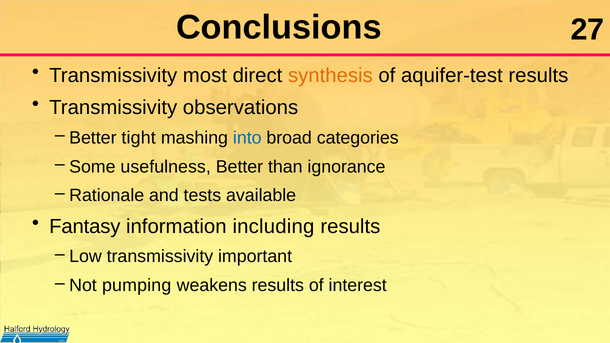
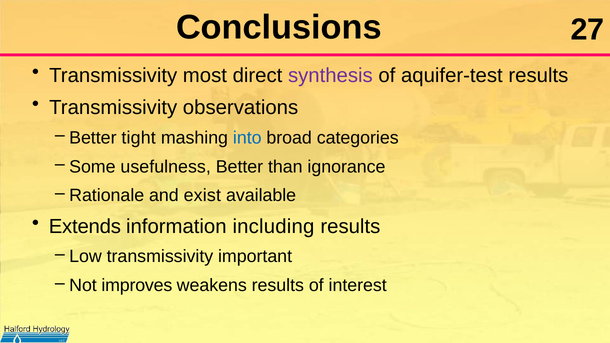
synthesis colour: orange -> purple
tests: tests -> exist
Fantasy: Fantasy -> Extends
pumping: pumping -> improves
